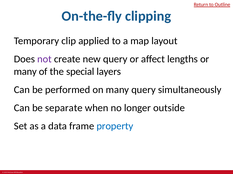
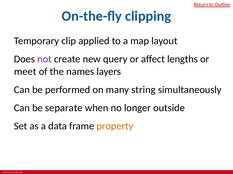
many at (25, 72): many -> meet
special: special -> names
many query: query -> string
property colour: blue -> orange
